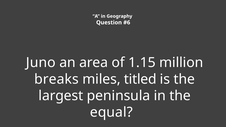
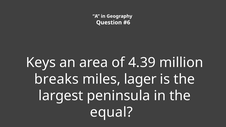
Juno: Juno -> Keys
1.15: 1.15 -> 4.39
titled: titled -> lager
